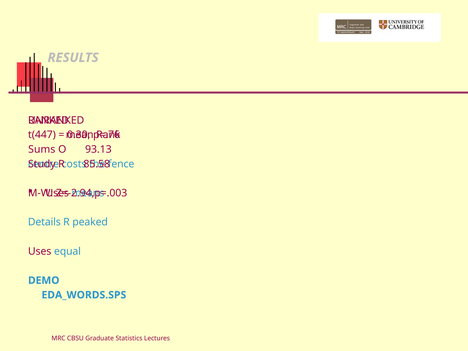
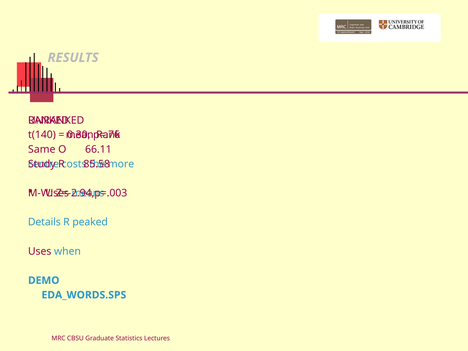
t(447: t(447 -> t(140
Sums: Sums -> Same
93.13: 93.13 -> 66.11
fence: fence -> more
equal: equal -> when
